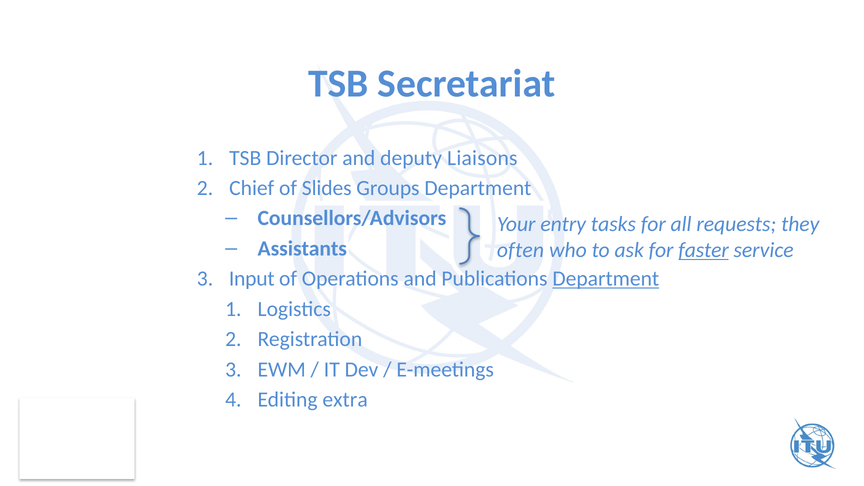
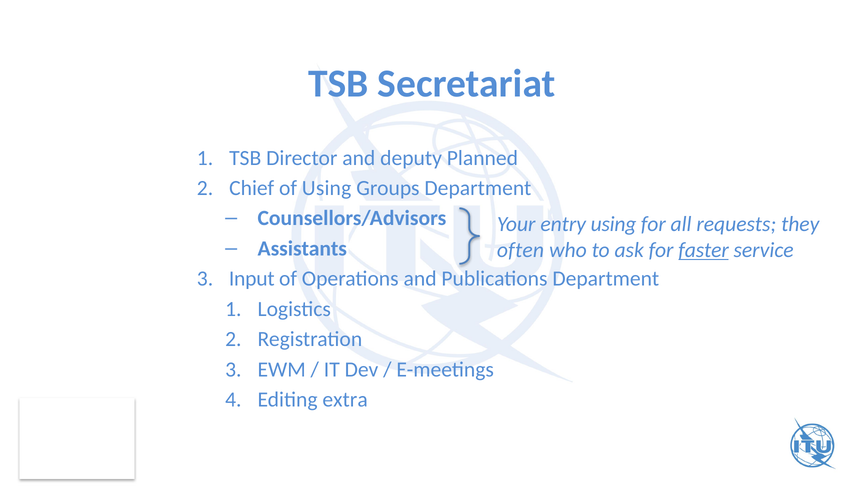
Liaisons: Liaisons -> Planned
of Slides: Slides -> Using
entry tasks: tasks -> using
Department at (606, 279) underline: present -> none
